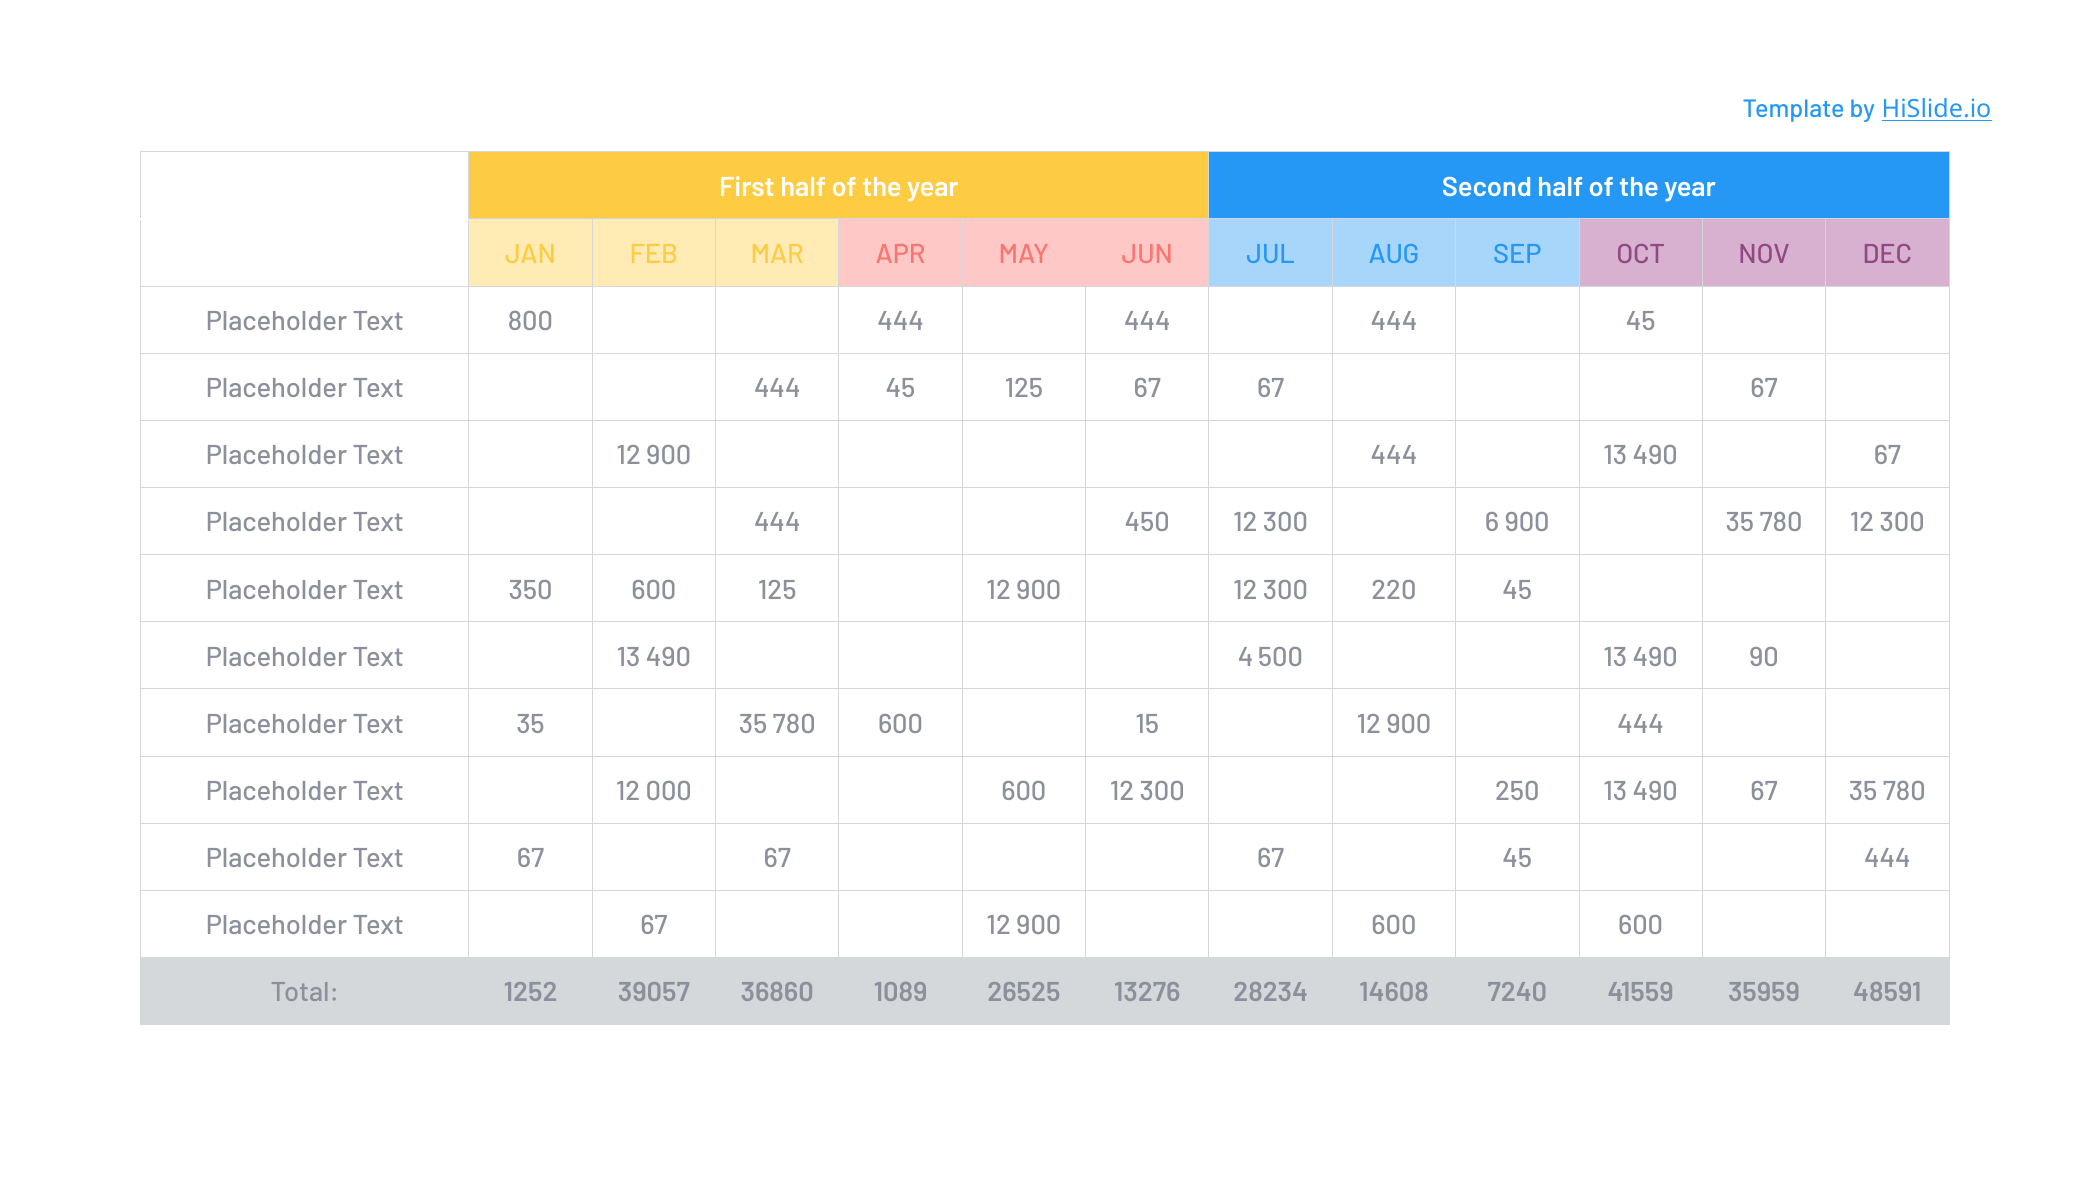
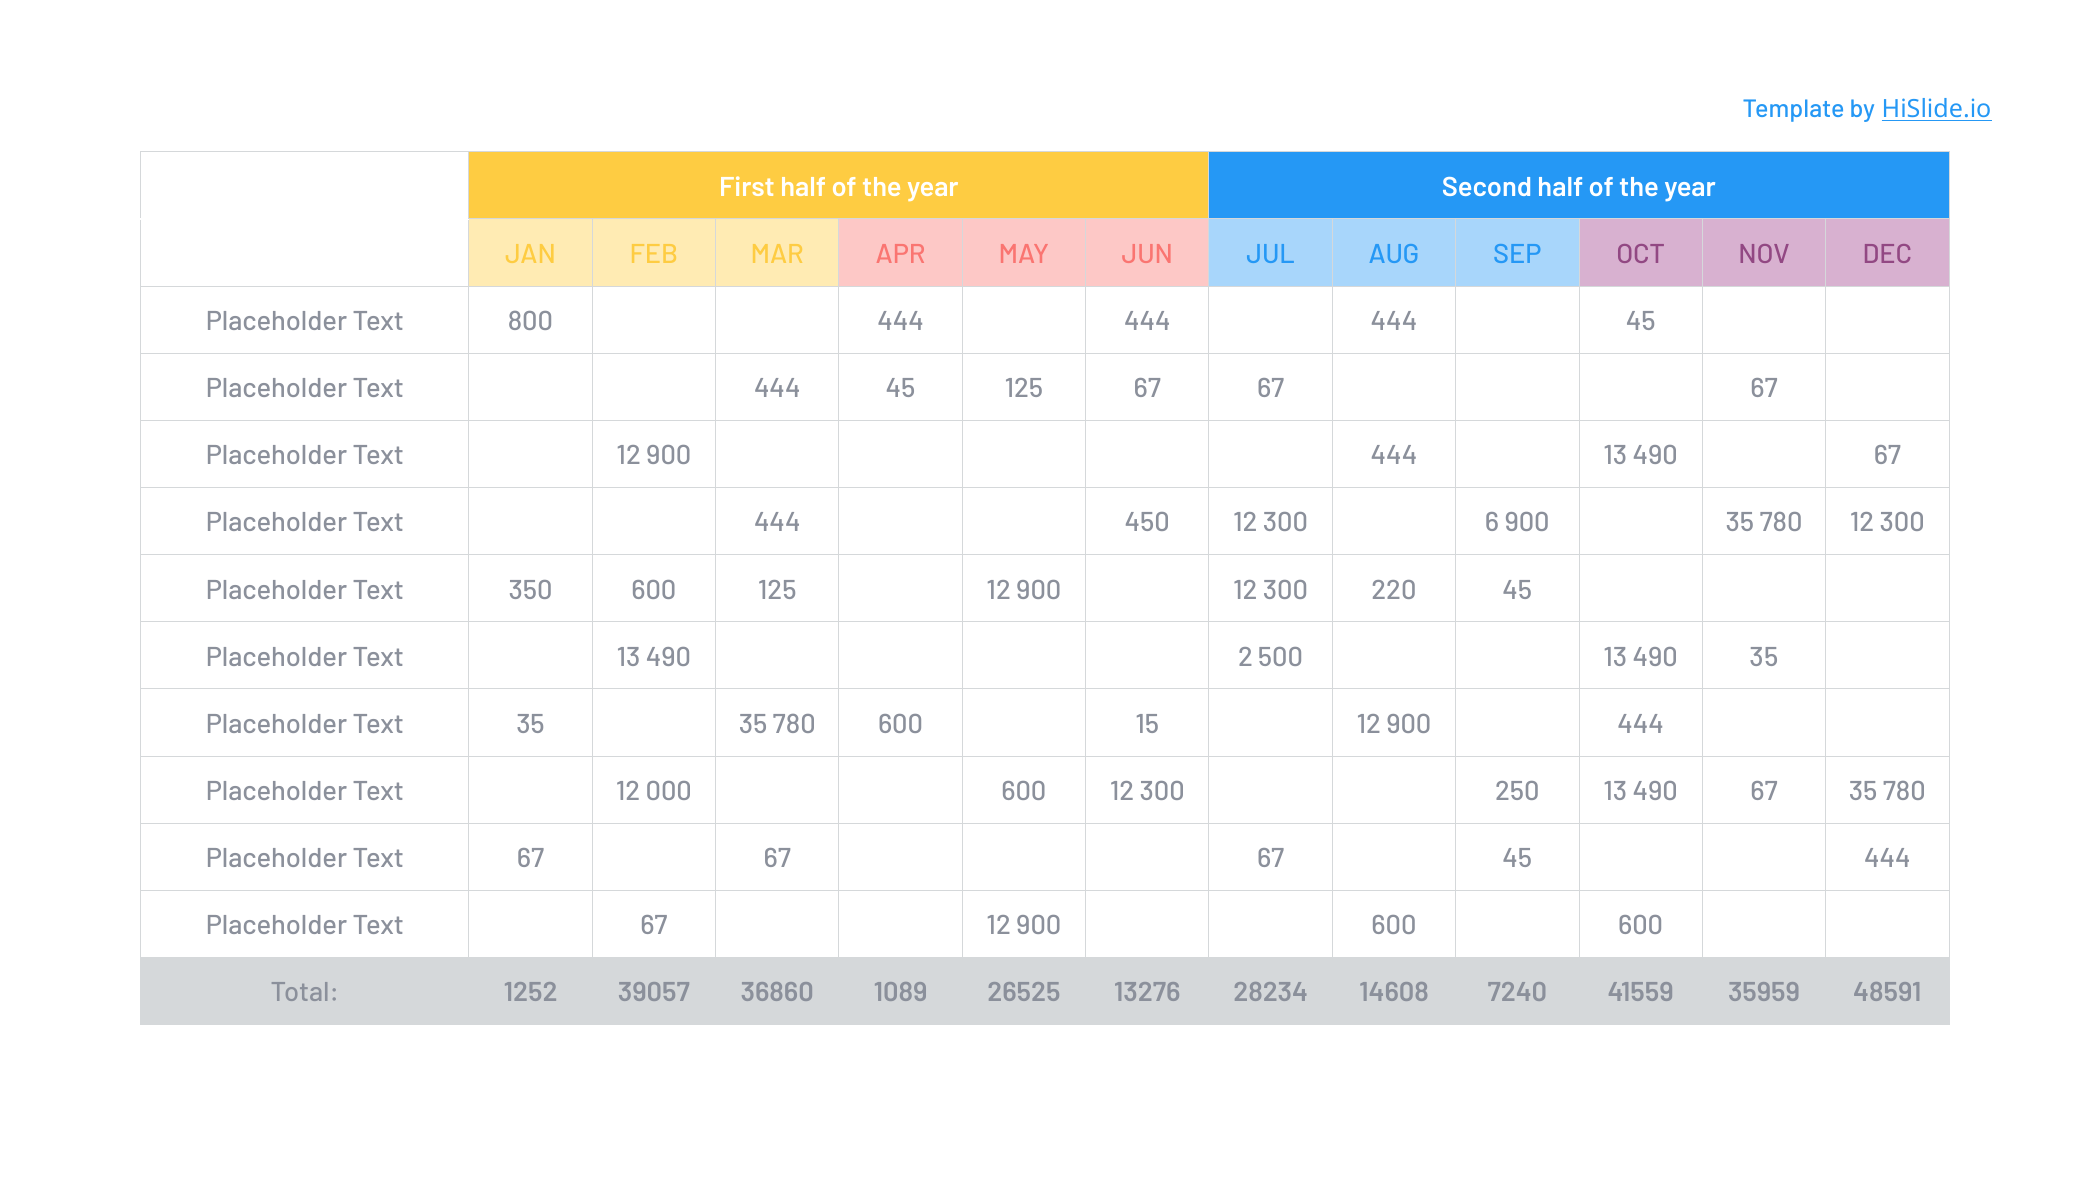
4: 4 -> 2
490 90: 90 -> 35
